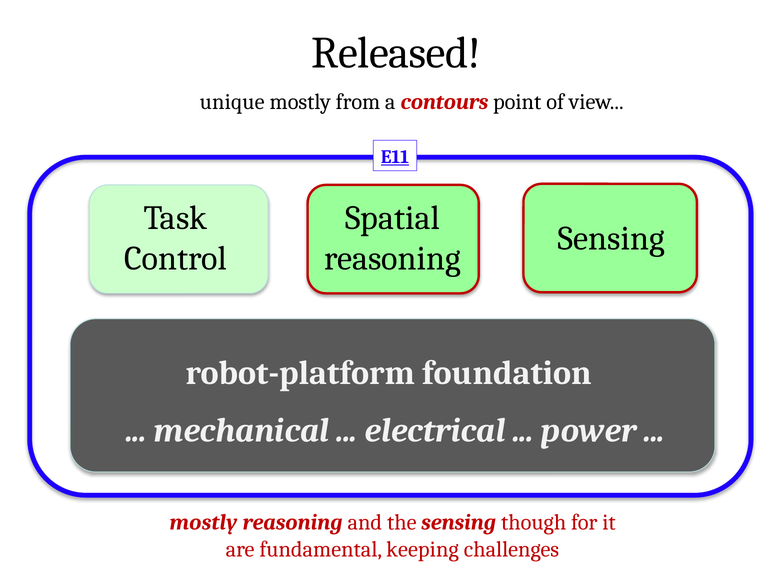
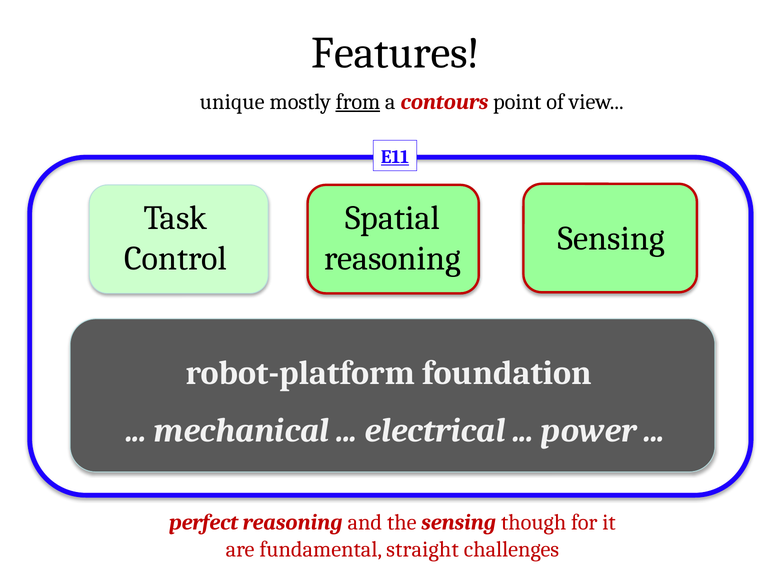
Released: Released -> Features
from underline: none -> present
mostly at (203, 523): mostly -> perfect
keeping: keeping -> straight
